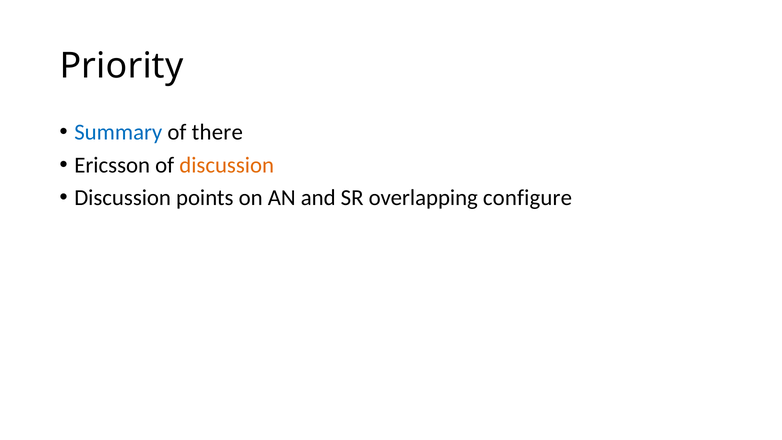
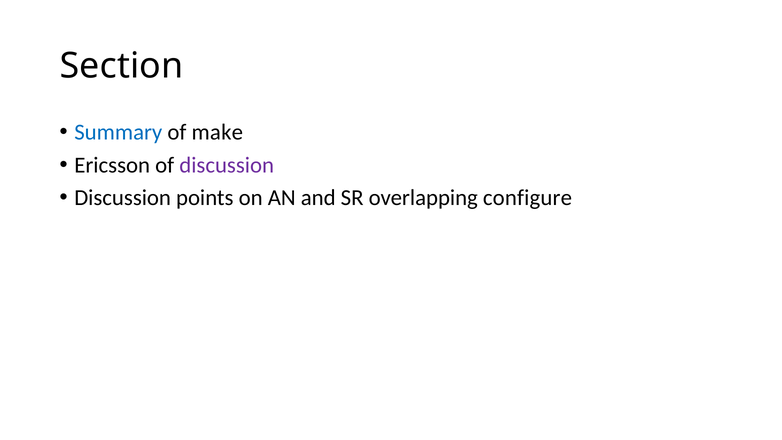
Priority: Priority -> Section
there: there -> make
discussion at (227, 165) colour: orange -> purple
